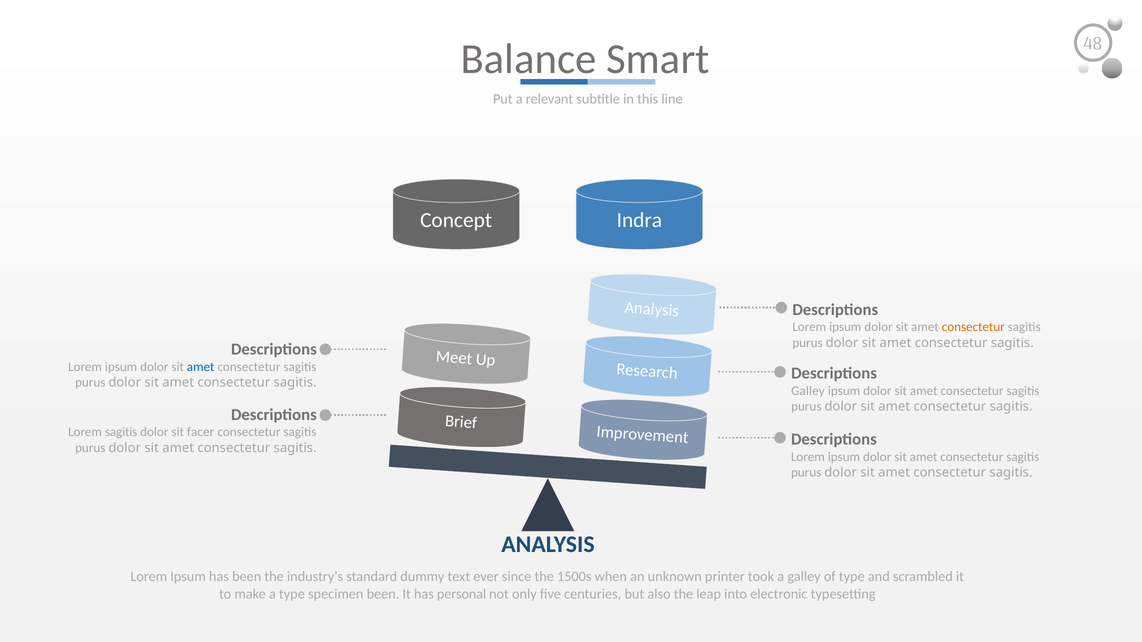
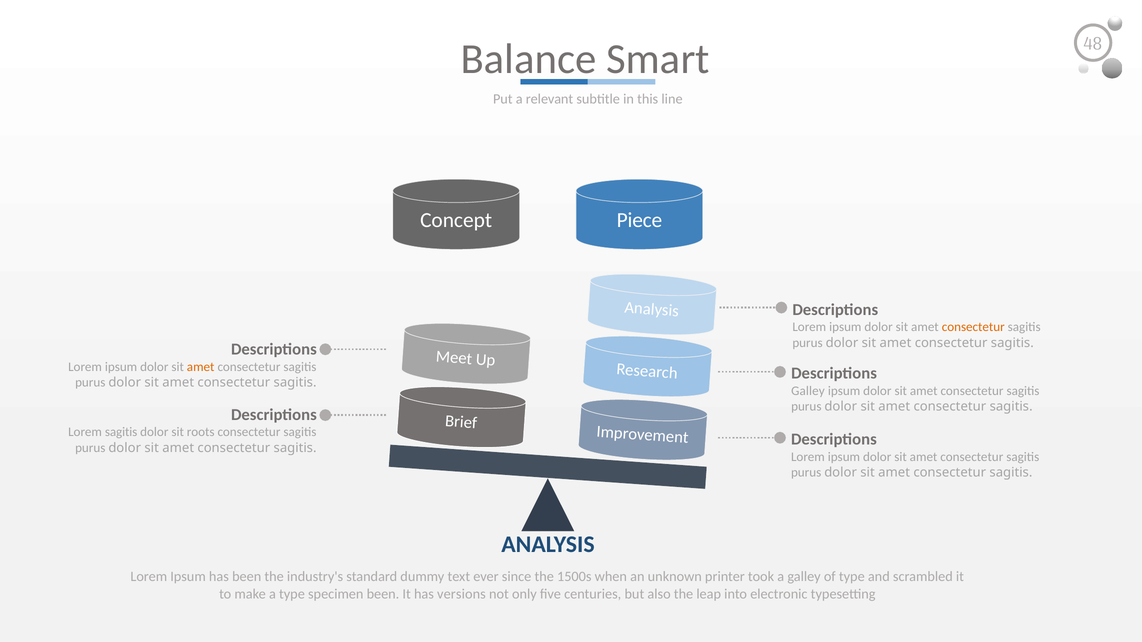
Indra: Indra -> Piece
amet at (201, 367) colour: blue -> orange
facer: facer -> roots
personal: personal -> versions
